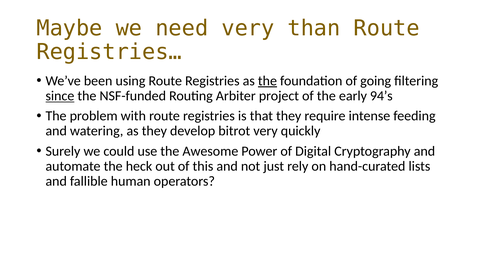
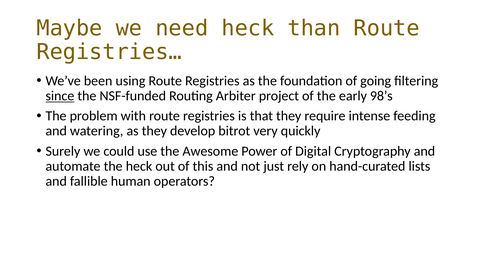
need very: very -> heck
the at (267, 81) underline: present -> none
94’s: 94’s -> 98’s
